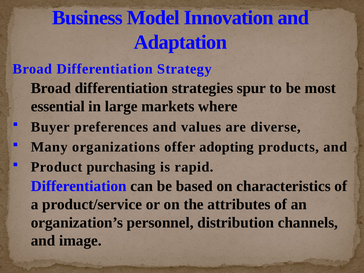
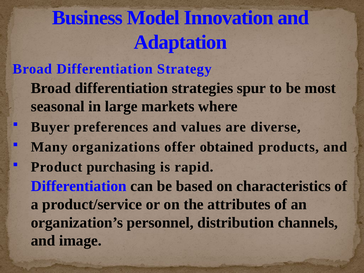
essential: essential -> seasonal
adopting: adopting -> obtained
